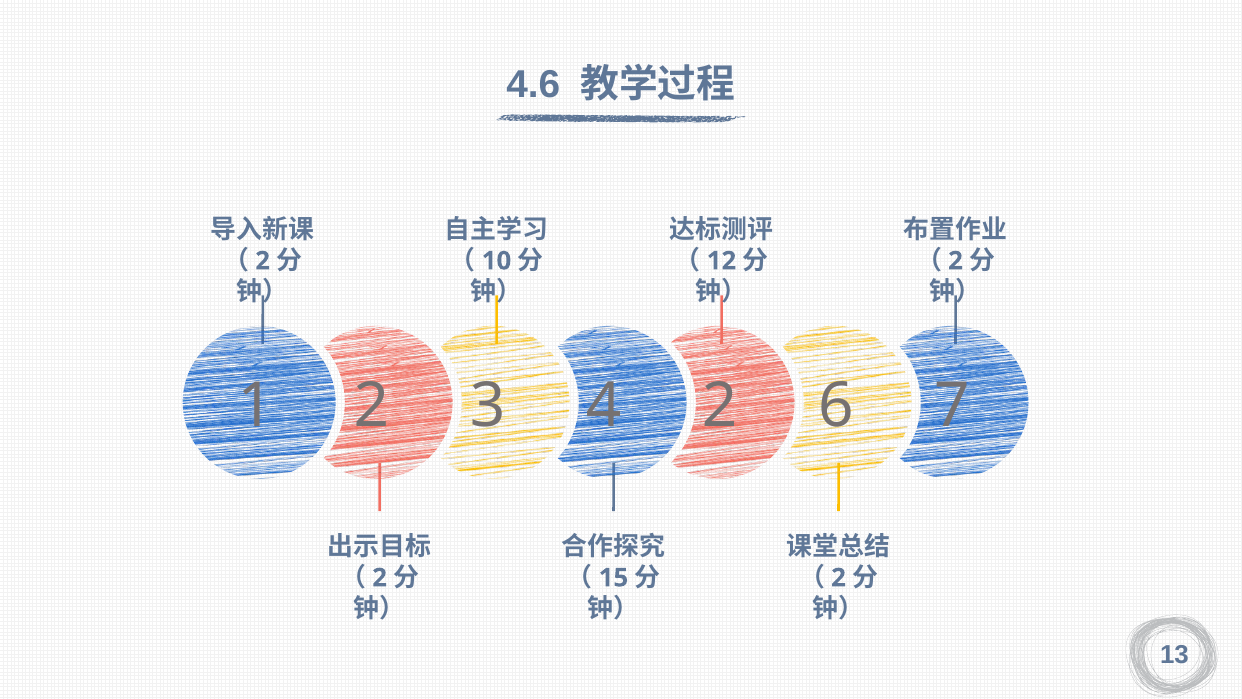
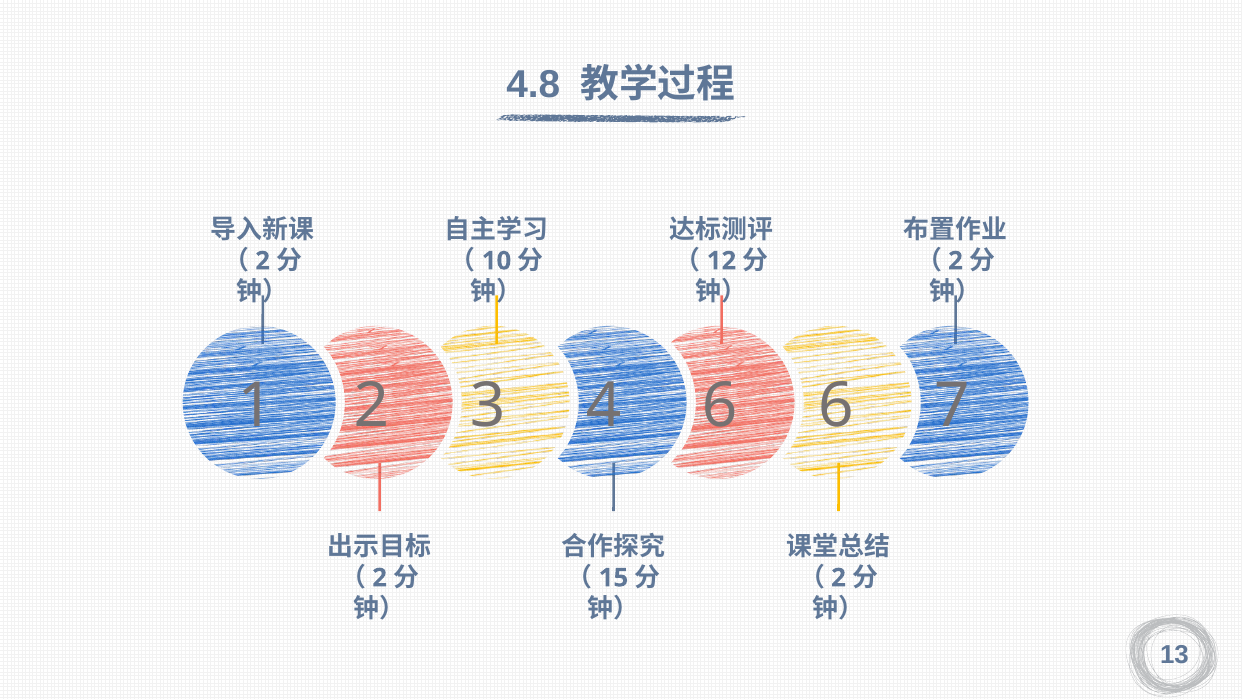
4.6: 4.6 -> 4.8
4 2: 2 -> 6
